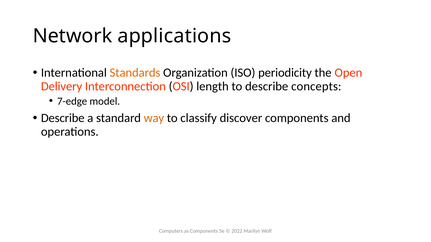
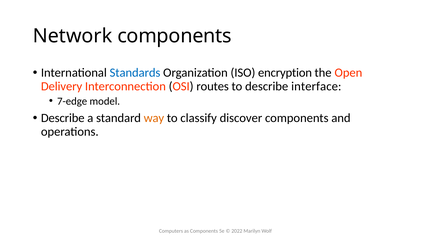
Network applications: applications -> components
Standards colour: orange -> blue
periodicity: periodicity -> encryption
length: length -> routes
concepts: concepts -> interface
